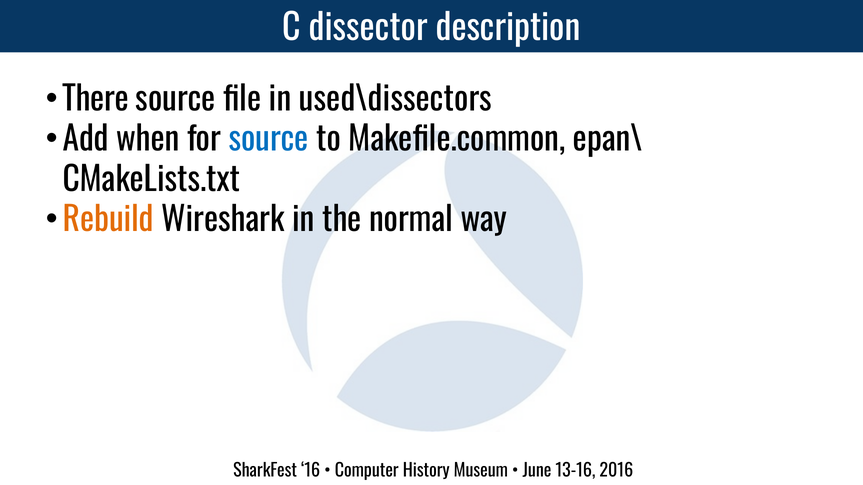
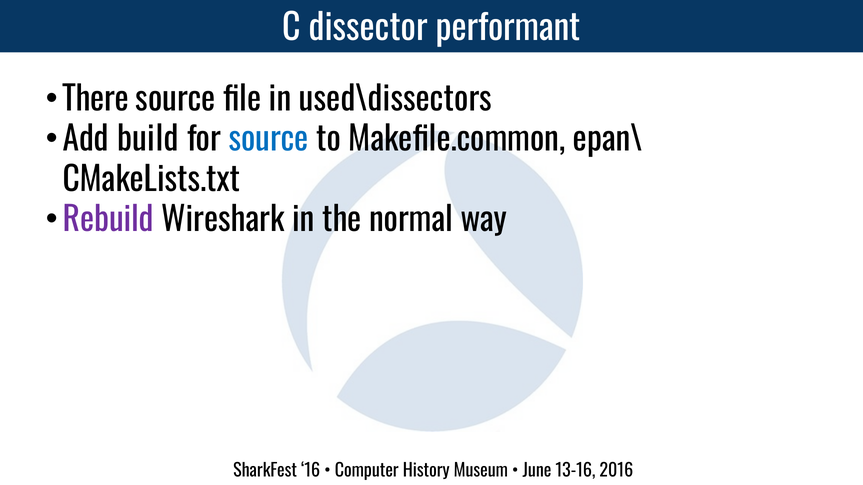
description: description -> performant
when: when -> build
Rebuild colour: orange -> purple
